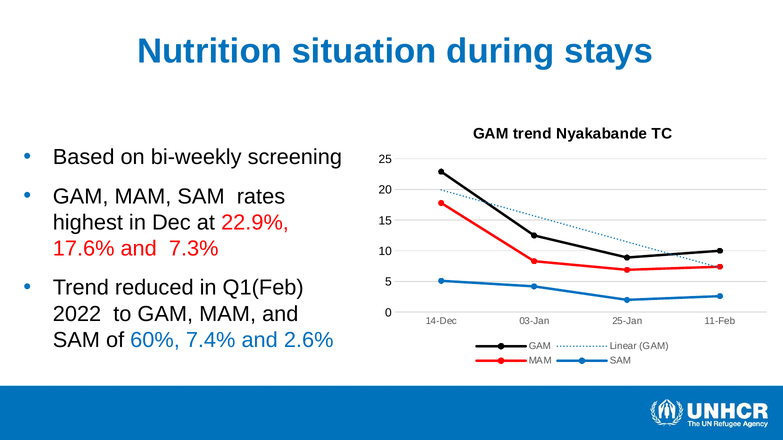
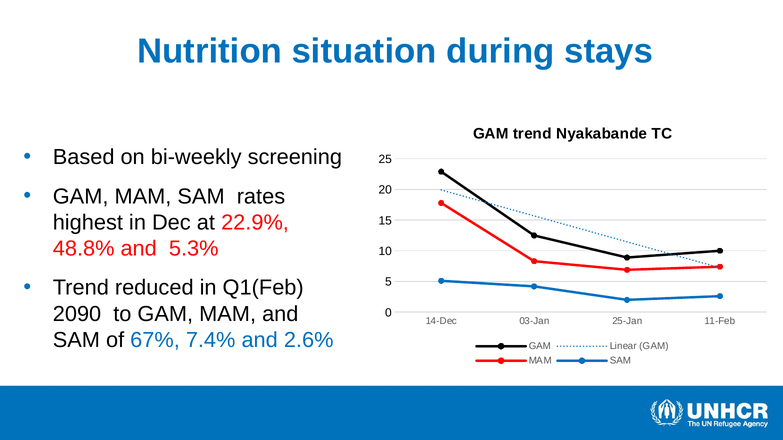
17.6%: 17.6% -> 48.8%
7.3%: 7.3% -> 5.3%
2022: 2022 -> 2090
60%: 60% -> 67%
